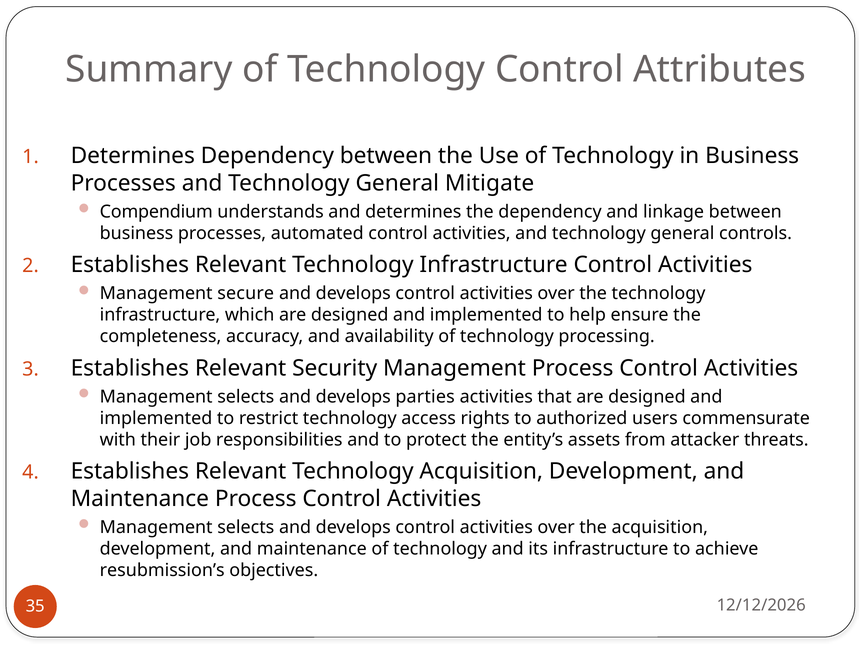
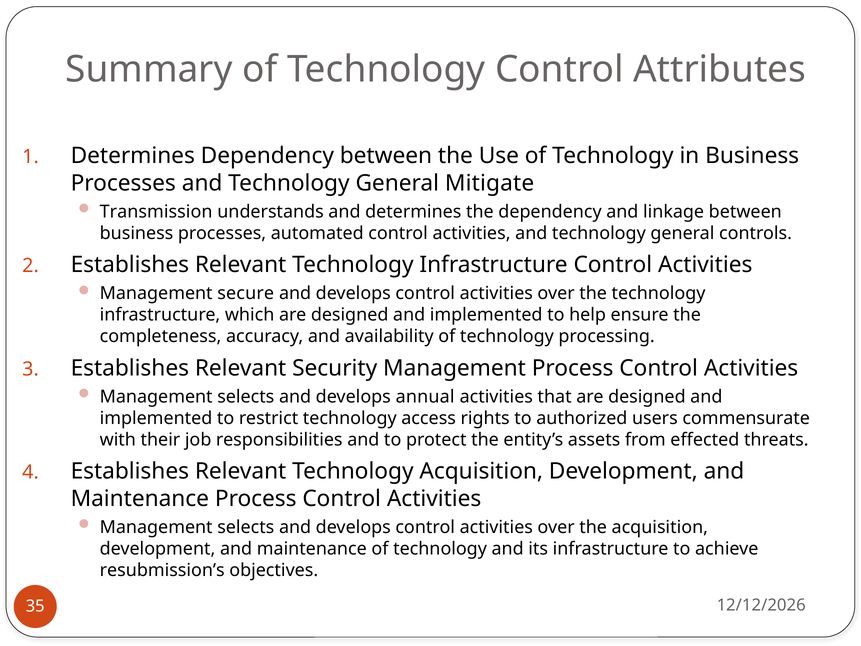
Compendium: Compendium -> Transmission
parties: parties -> annual
attacker: attacker -> effected
